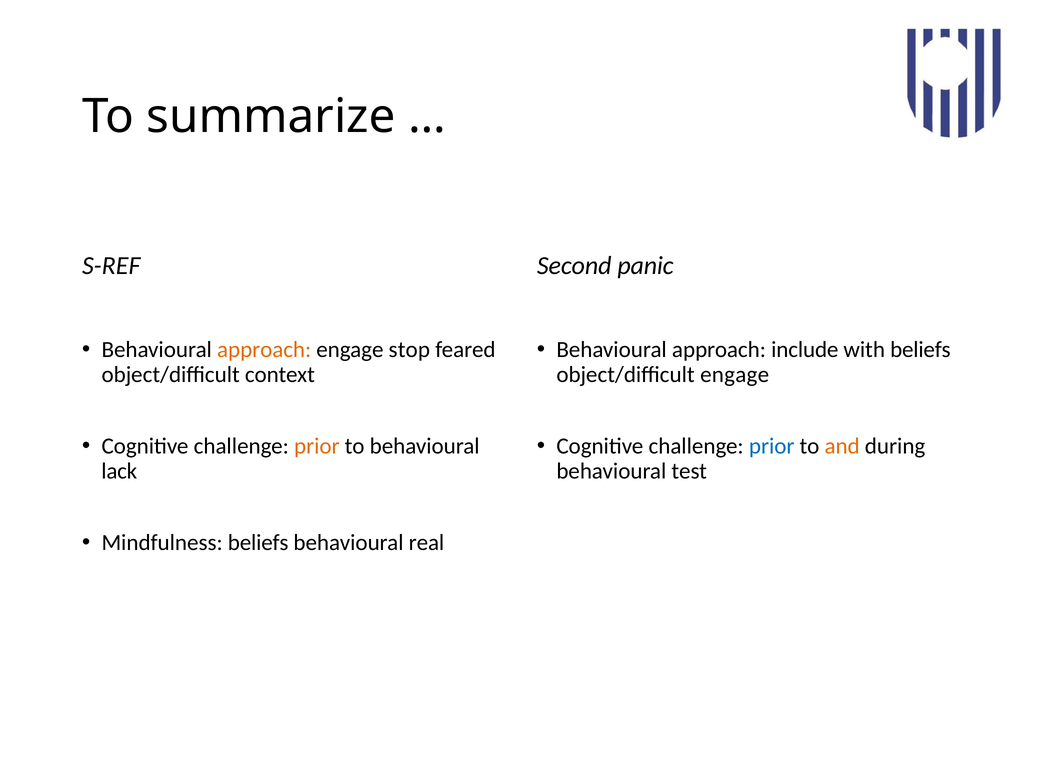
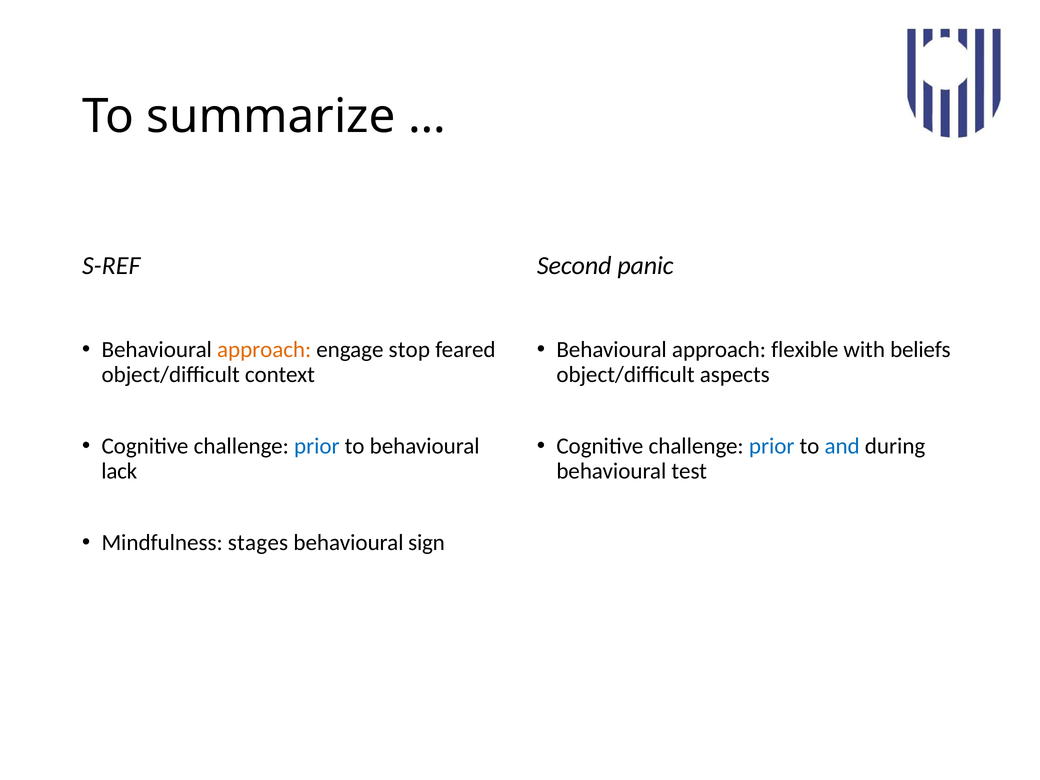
include: include -> flexible
object/difficult engage: engage -> aspects
prior at (317, 446) colour: orange -> blue
and colour: orange -> blue
Mindfulness beliefs: beliefs -> stages
real: real -> sign
